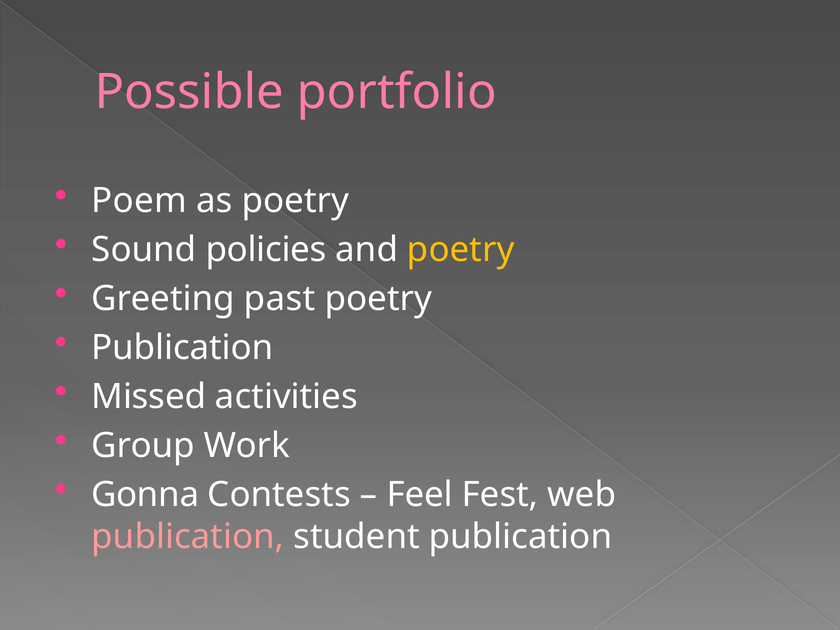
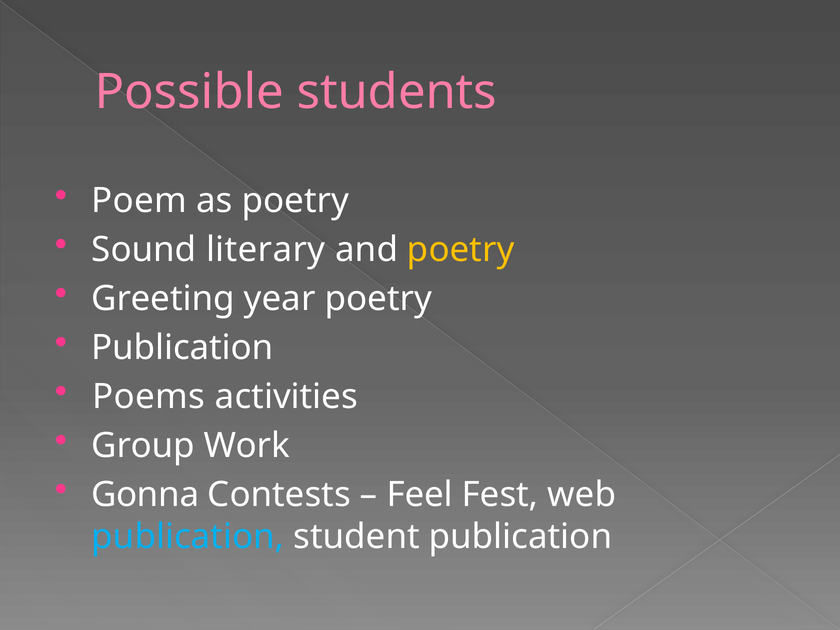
portfolio: portfolio -> students
policies: policies -> literary
past: past -> year
Missed: Missed -> Poems
publication at (188, 537) colour: pink -> light blue
